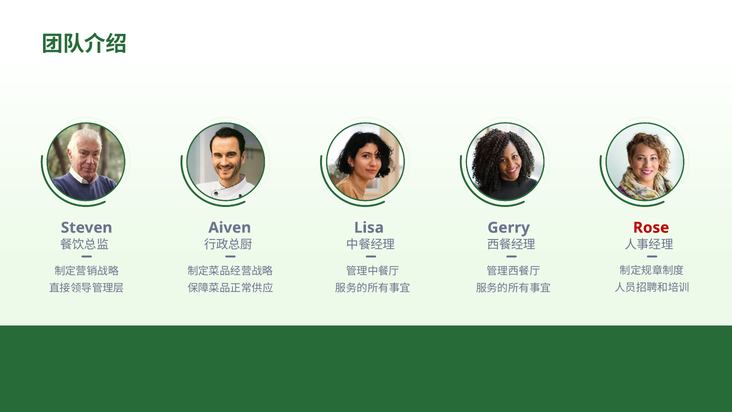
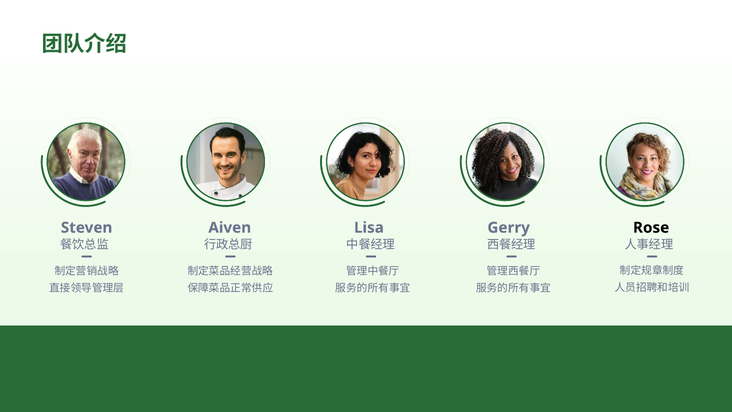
Rose colour: red -> black
